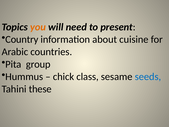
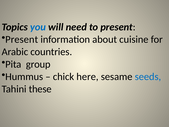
you colour: orange -> blue
Country at (22, 39): Country -> Present
class: class -> here
